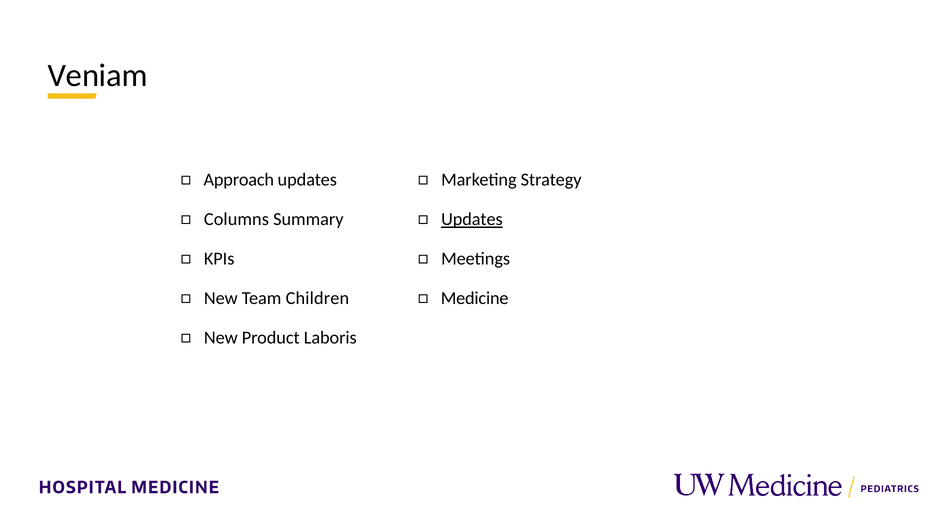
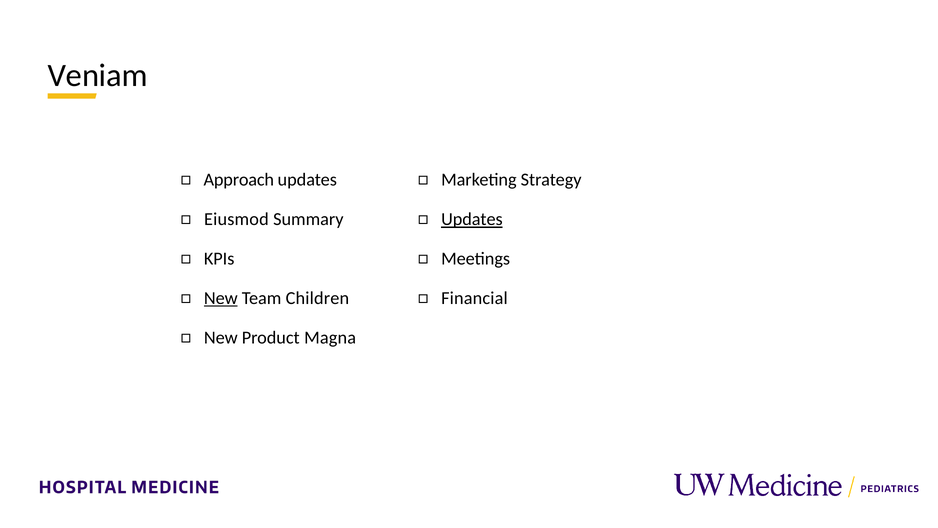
Columns: Columns -> Eiusmod
New at (221, 298) underline: none -> present
Medicine: Medicine -> Financial
Laboris: Laboris -> Magna
